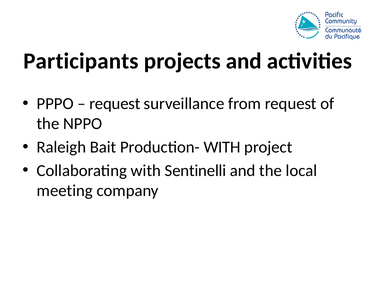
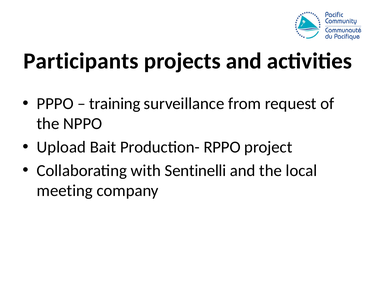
request at (115, 104): request -> training
Raleigh: Raleigh -> Upload
Production- WITH: WITH -> RPPO
